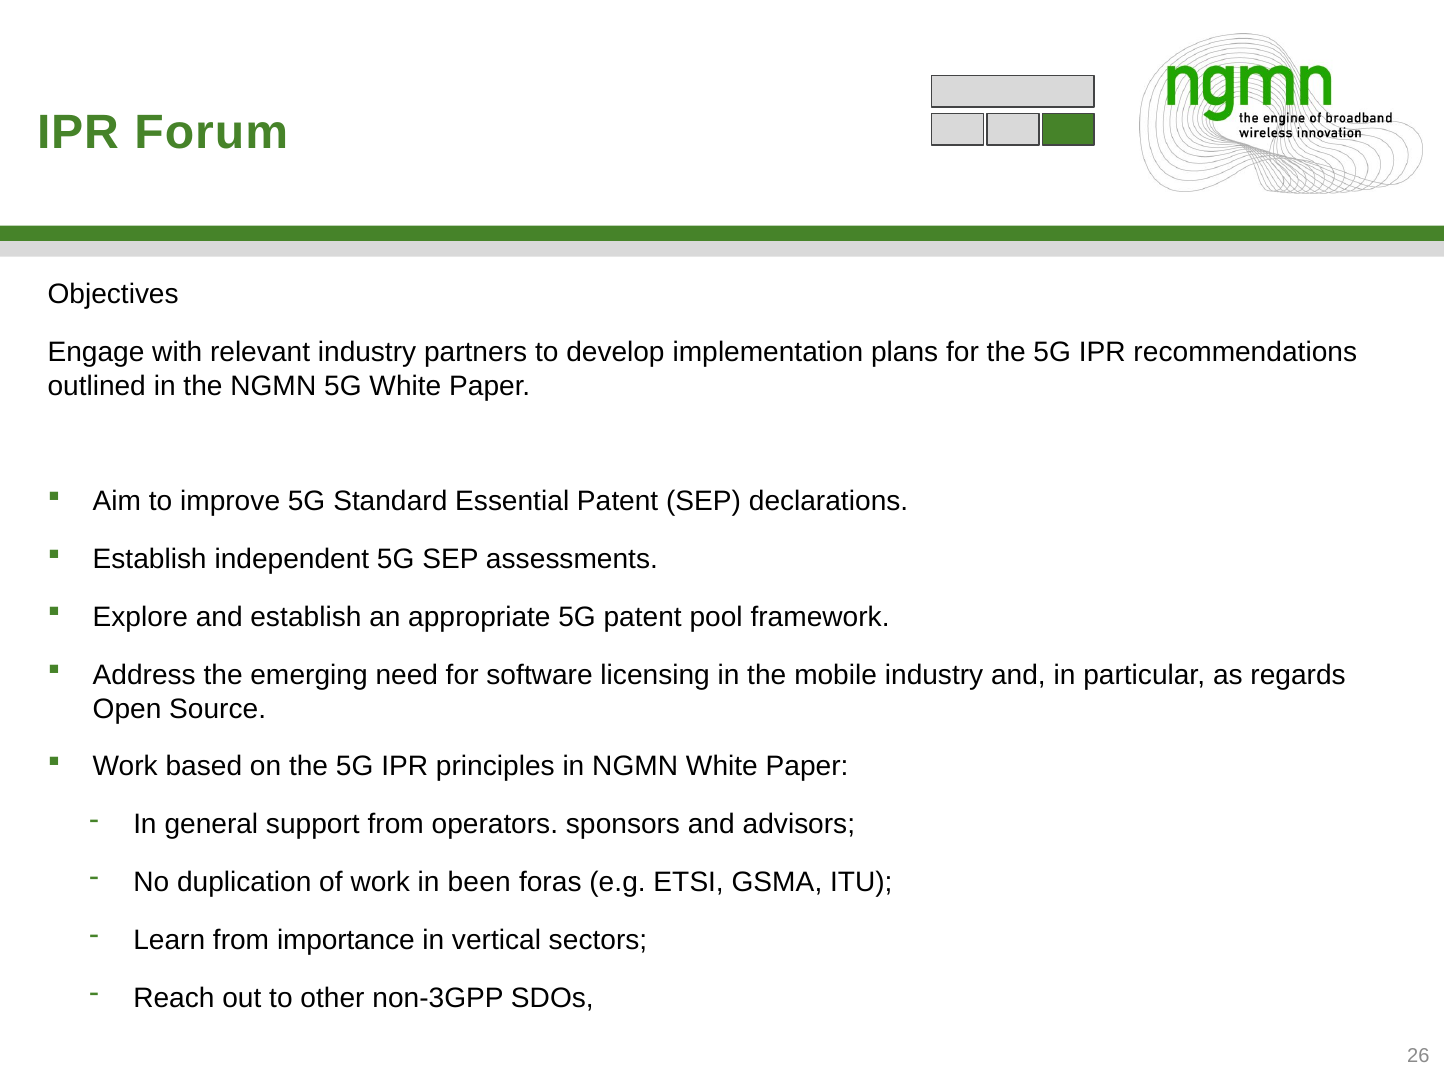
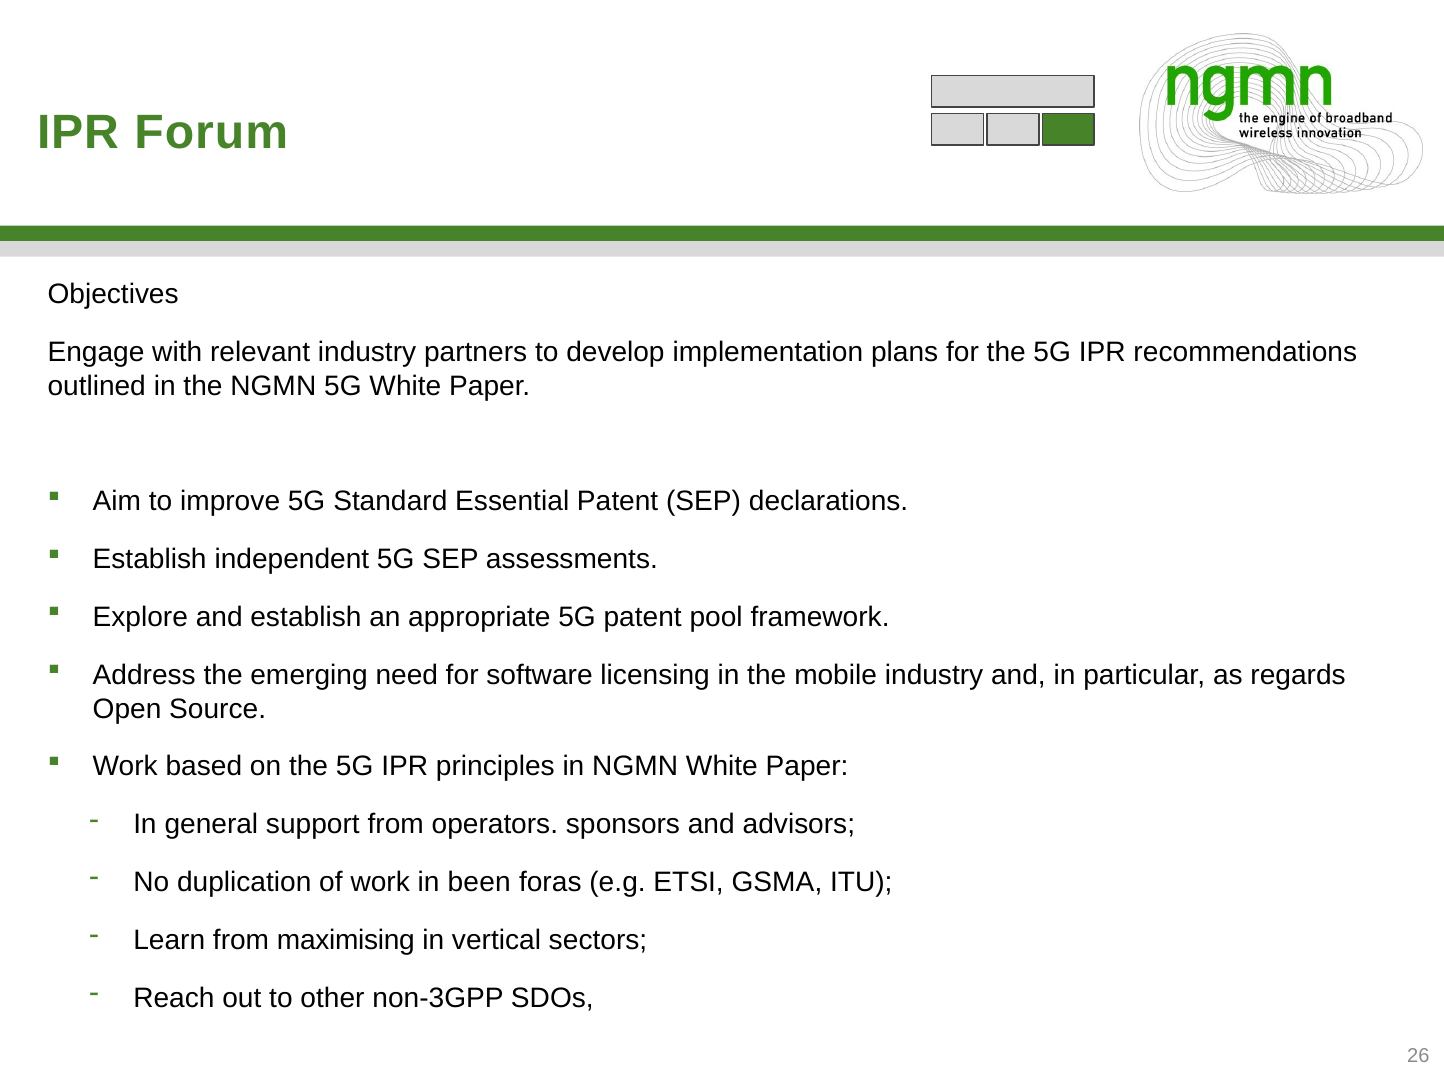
importance: importance -> maximising
